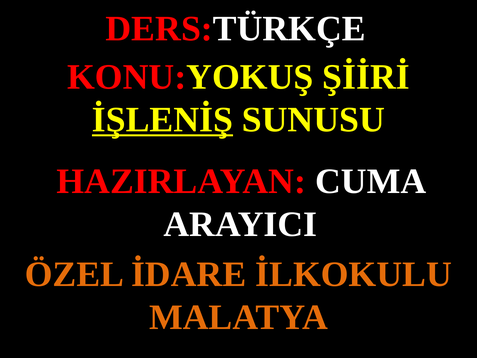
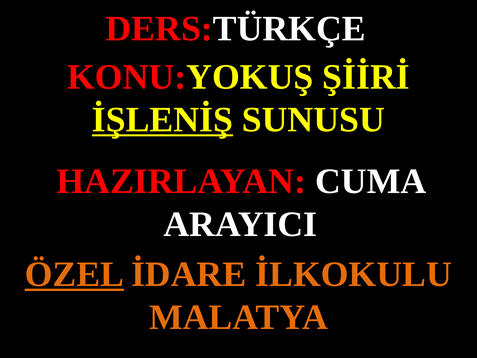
ÖZEL underline: none -> present
